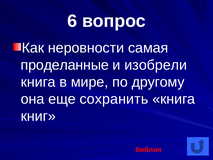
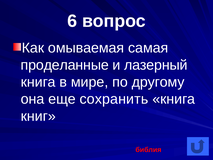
неровности: неровности -> омываемая
изобрели: изобрели -> лазерный
